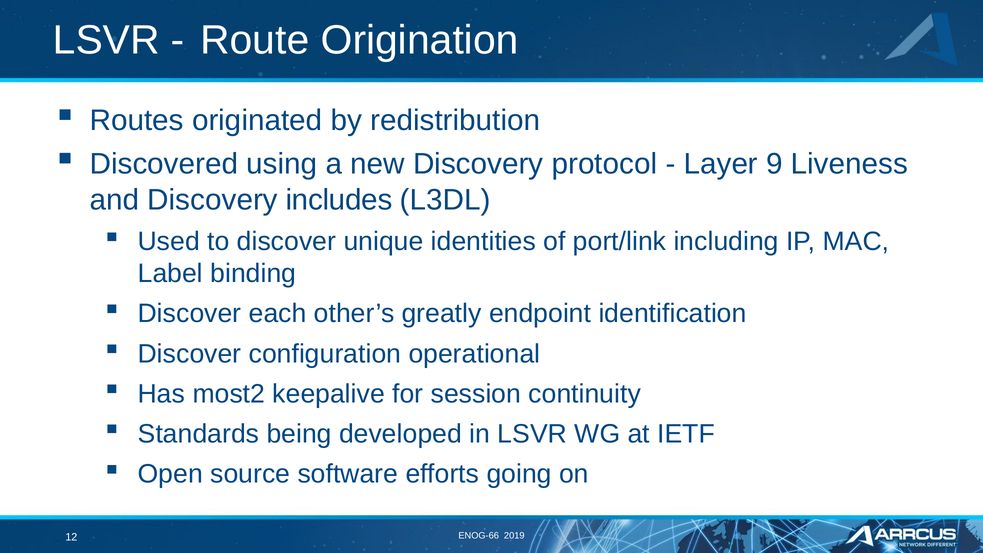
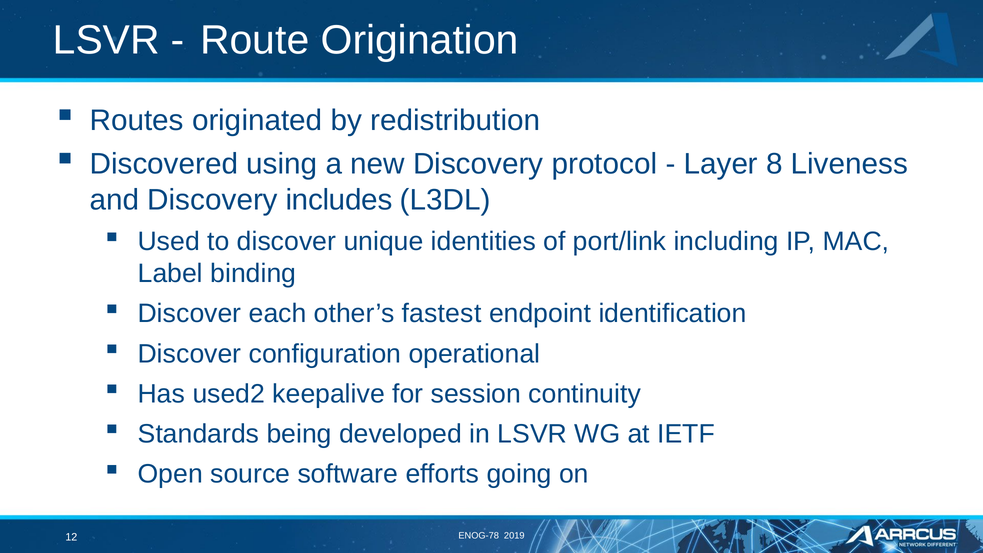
9: 9 -> 8
greatly: greatly -> fastest
most2: most2 -> used2
ENOG-66: ENOG-66 -> ENOG-78
